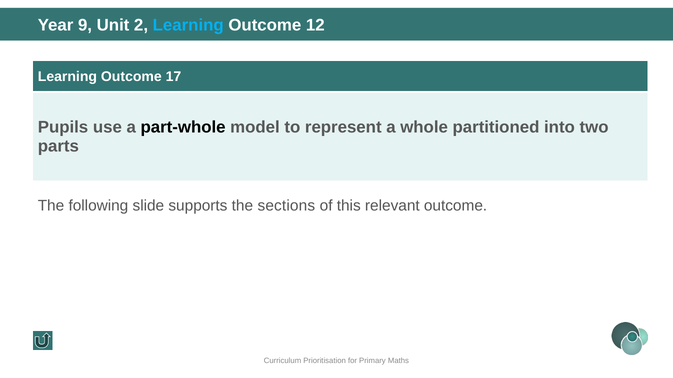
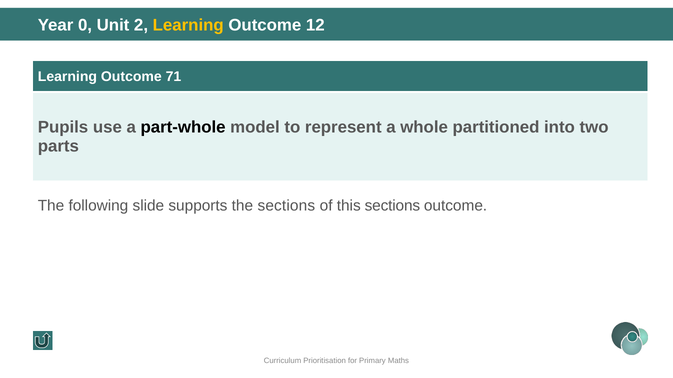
9: 9 -> 0
Learning at (188, 25) colour: light blue -> yellow
17: 17 -> 71
this relevant: relevant -> sections
